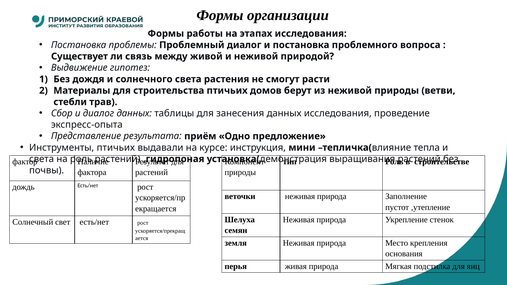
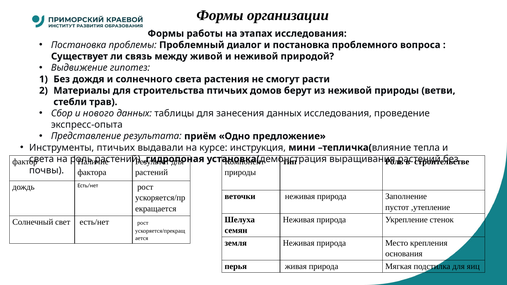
и диалог: диалог -> нового
